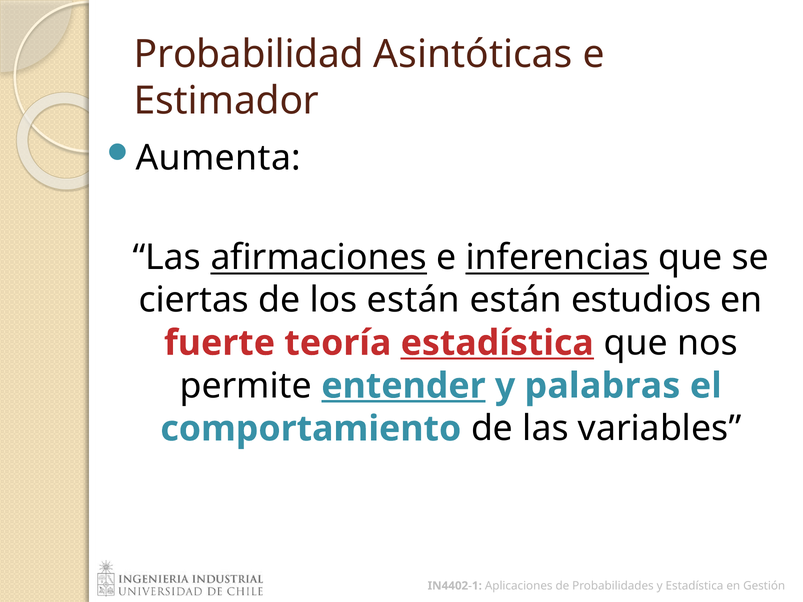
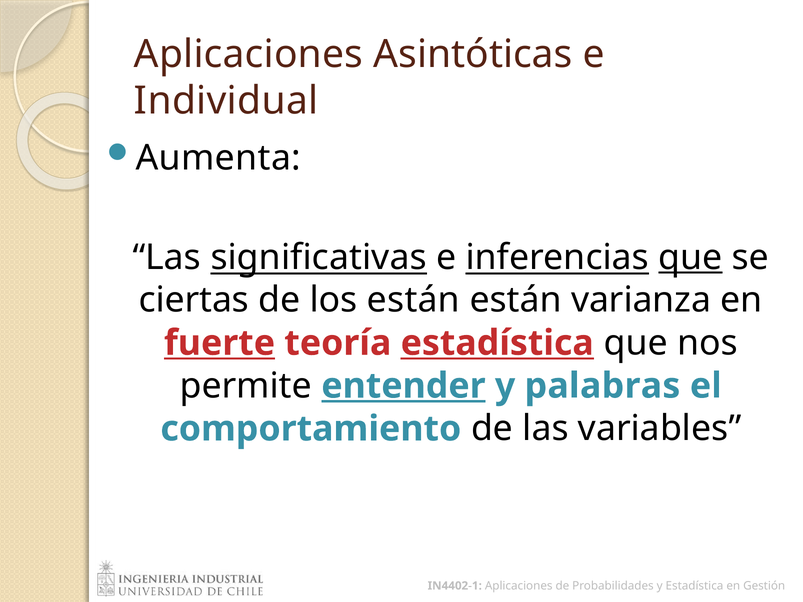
Probabilidad at (249, 54): Probabilidad -> Aplicaciones
Estimador: Estimador -> Individual
afirmaciones: afirmaciones -> significativas
que at (691, 257) underline: none -> present
estudios: estudios -> varianza
fuerte underline: none -> present
